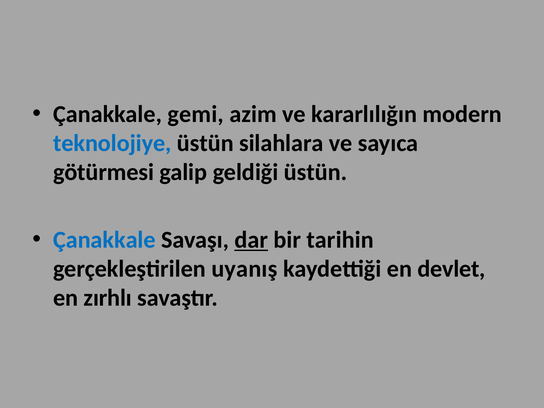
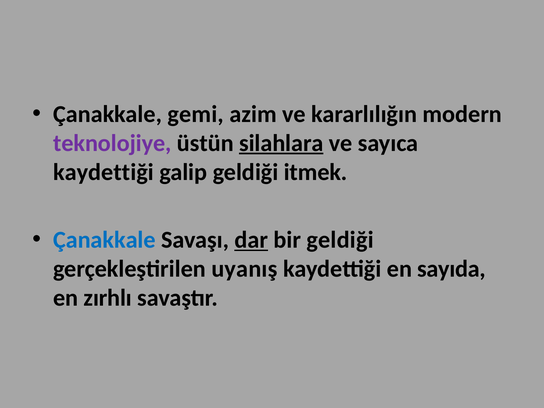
teknolojiye colour: blue -> purple
silahlara underline: none -> present
götürmesi at (104, 172): götürmesi -> kaydettiği
geldiği üstün: üstün -> itmek
bir tarihin: tarihin -> geldiği
devlet: devlet -> sayıda
